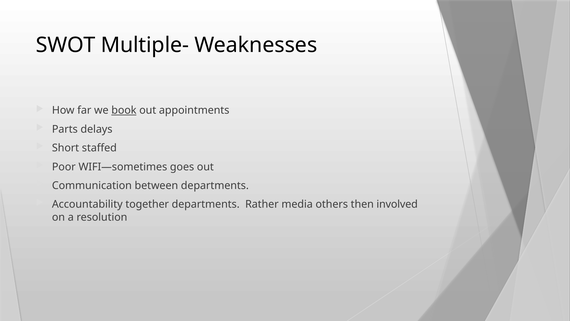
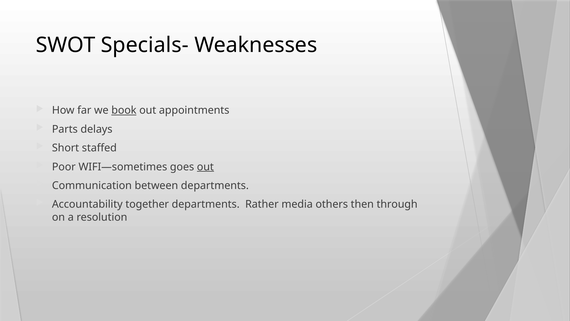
Multiple-: Multiple- -> Specials-
out at (205, 167) underline: none -> present
involved: involved -> through
